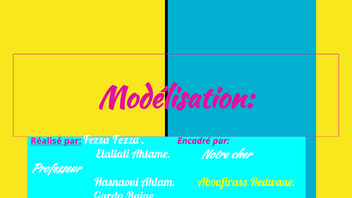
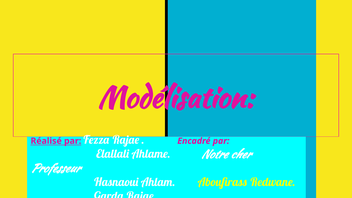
Fezza Fezza: Fezza -> Rajae
